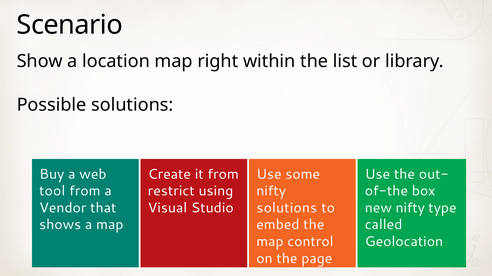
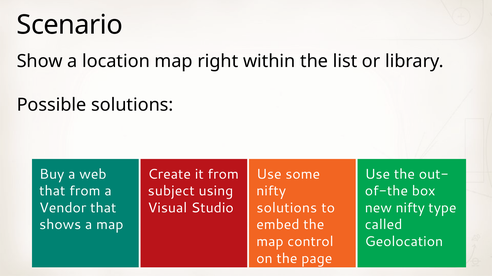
tool at (52, 191): tool -> that
restrict: restrict -> subject
